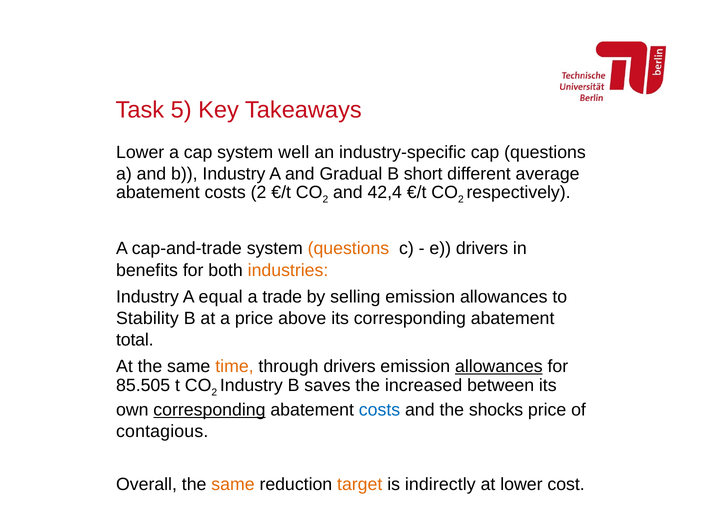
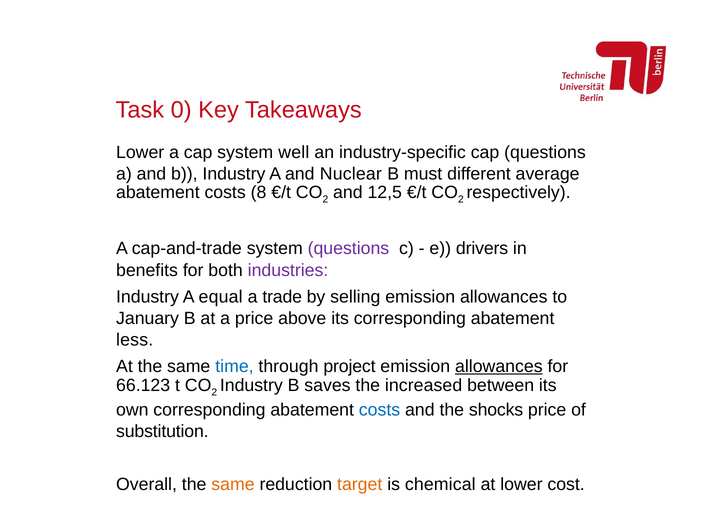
5: 5 -> 0
Gradual: Gradual -> Nuclear
short: short -> must
costs 2: 2 -> 8
42,4: 42,4 -> 12,5
questions at (348, 249) colour: orange -> purple
industries colour: orange -> purple
Stability: Stability -> January
total: total -> less
time colour: orange -> blue
through drivers: drivers -> project
85.505: 85.505 -> 66.123
corresponding at (209, 410) underline: present -> none
contagious: contagious -> substitution
indirectly: indirectly -> chemical
